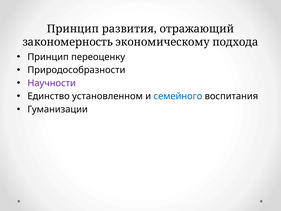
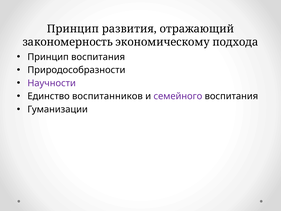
Принцип переоценку: переоценку -> воспитания
установленном: установленном -> воспитанников
семейного colour: blue -> purple
